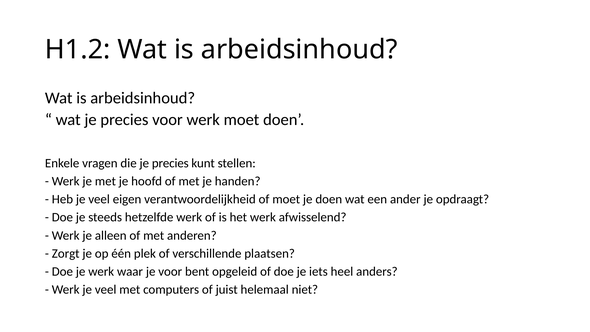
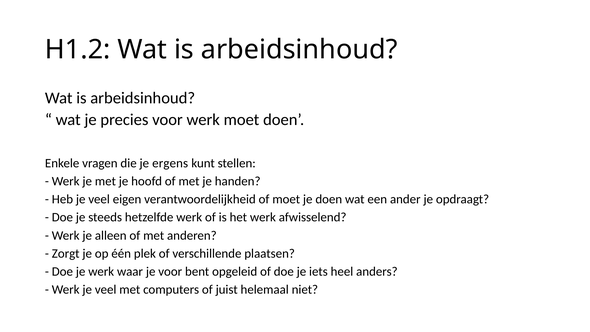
die je precies: precies -> ergens
